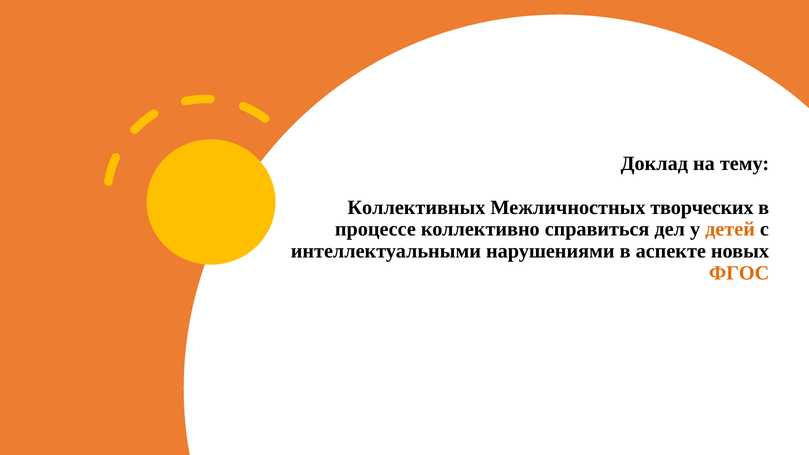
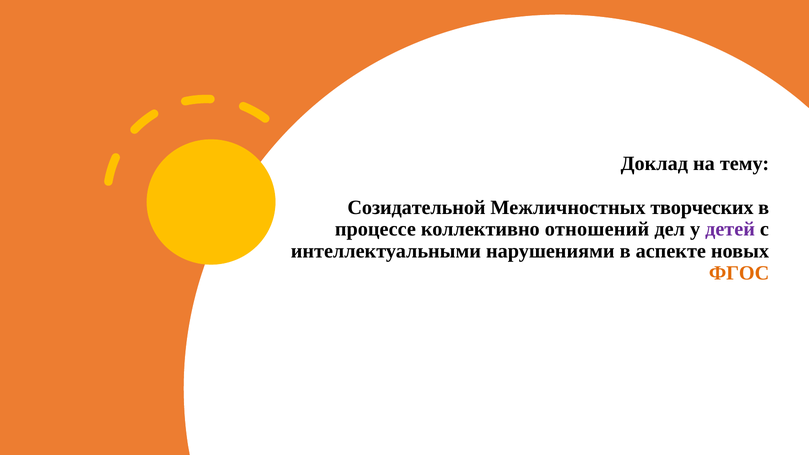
Коллективных: Коллективных -> Созидательной
справиться: справиться -> отношений
детей colour: orange -> purple
